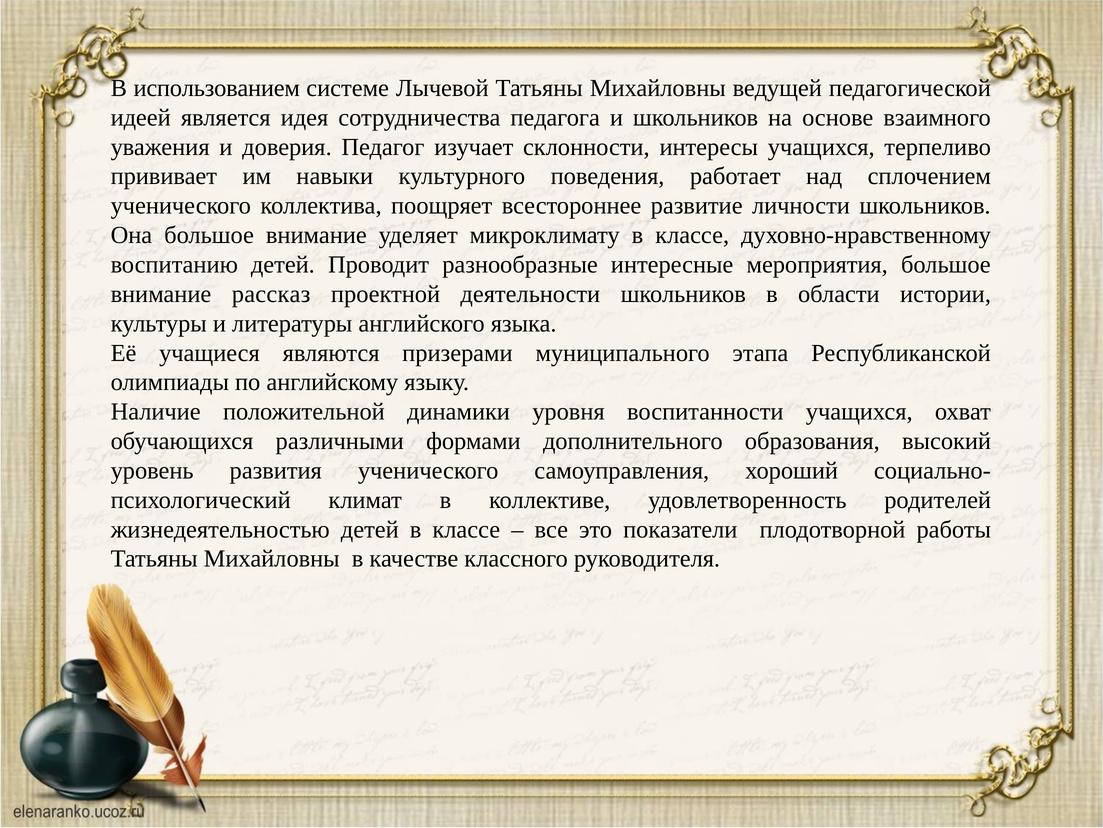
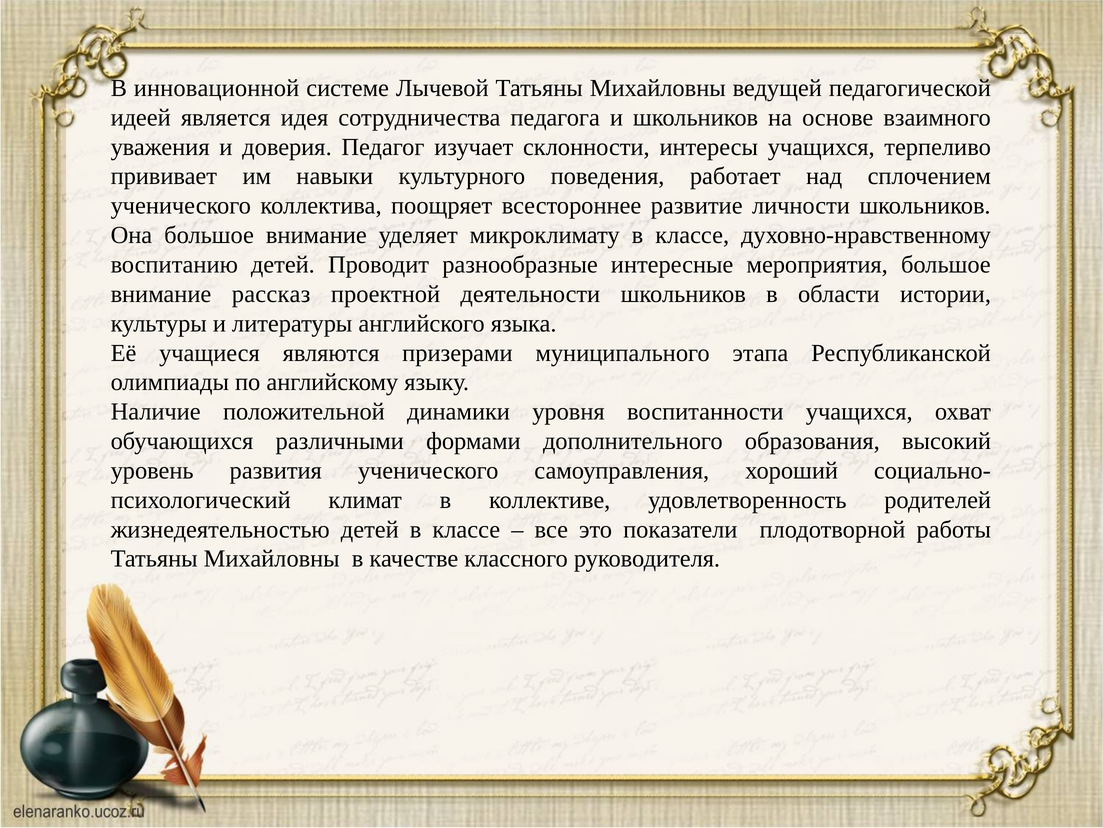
использованием: использованием -> инновационной
